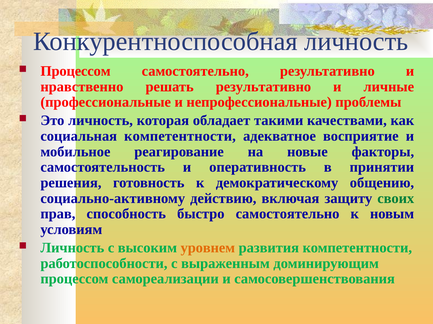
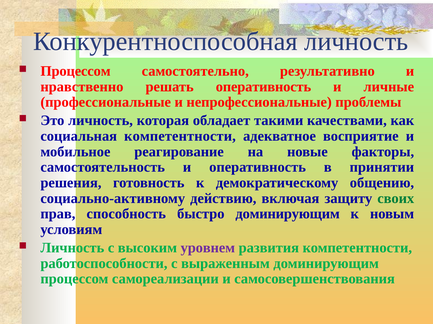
решать результативно: результативно -> оперативность
быстро самостоятельно: самостоятельно -> доминирующим
уровнем colour: orange -> purple
